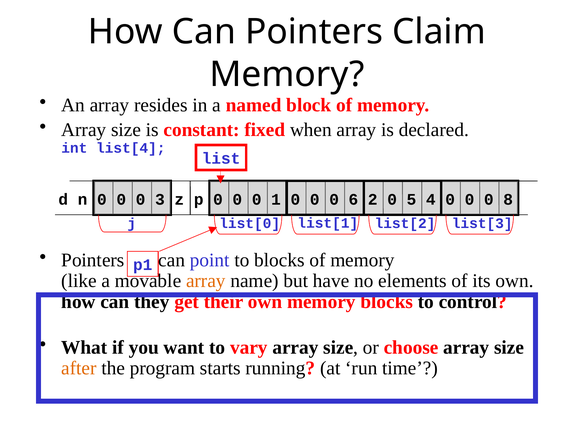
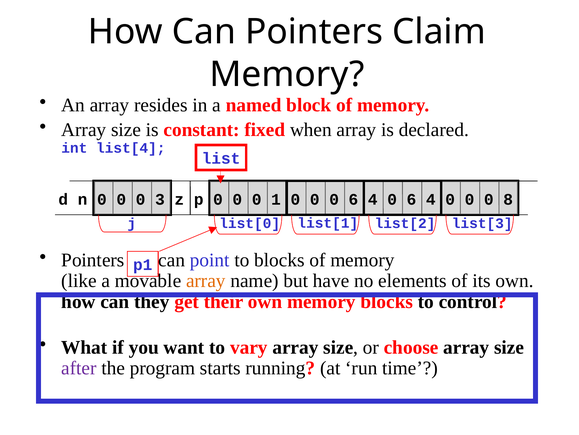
0 0 6 2: 2 -> 4
5 at (411, 199): 5 -> 6
after colour: orange -> purple
